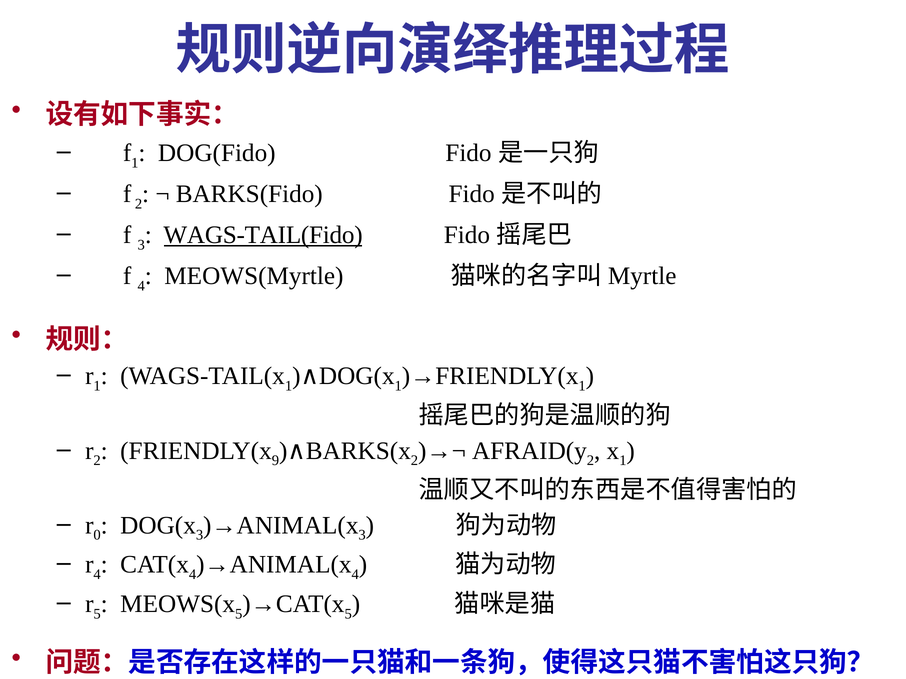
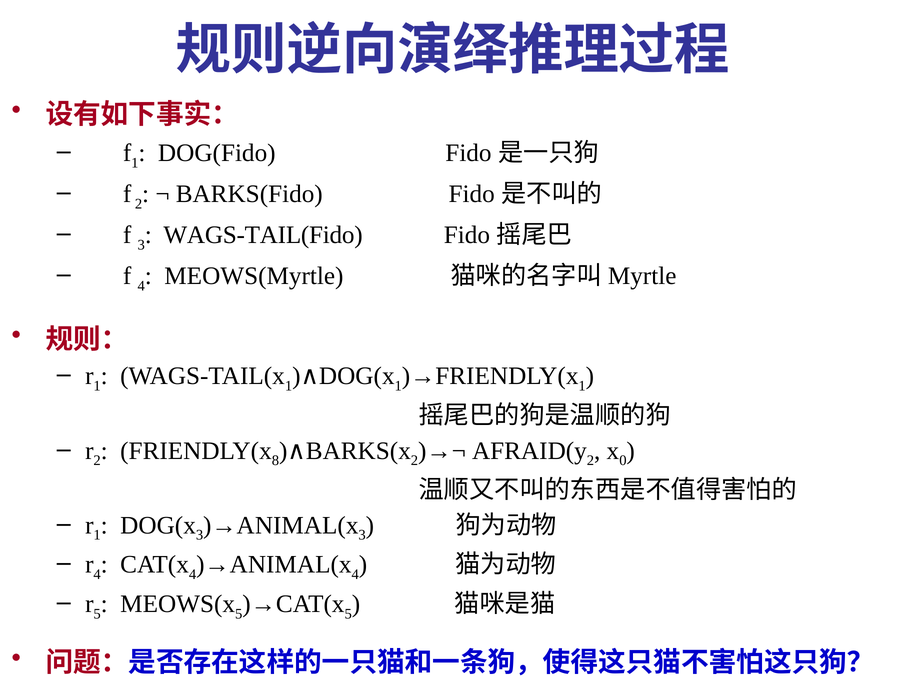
WAGS-TAIL(Fido underline: present -> none
9: 9 -> 8
1 at (623, 461): 1 -> 0
0 at (97, 535): 0 -> 1
